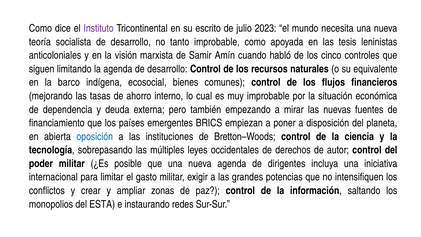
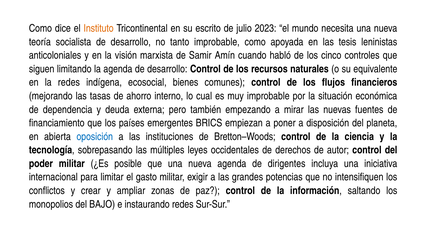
Instituto colour: purple -> orange
la barco: barco -> redes
ESTA: ESTA -> BAJO
